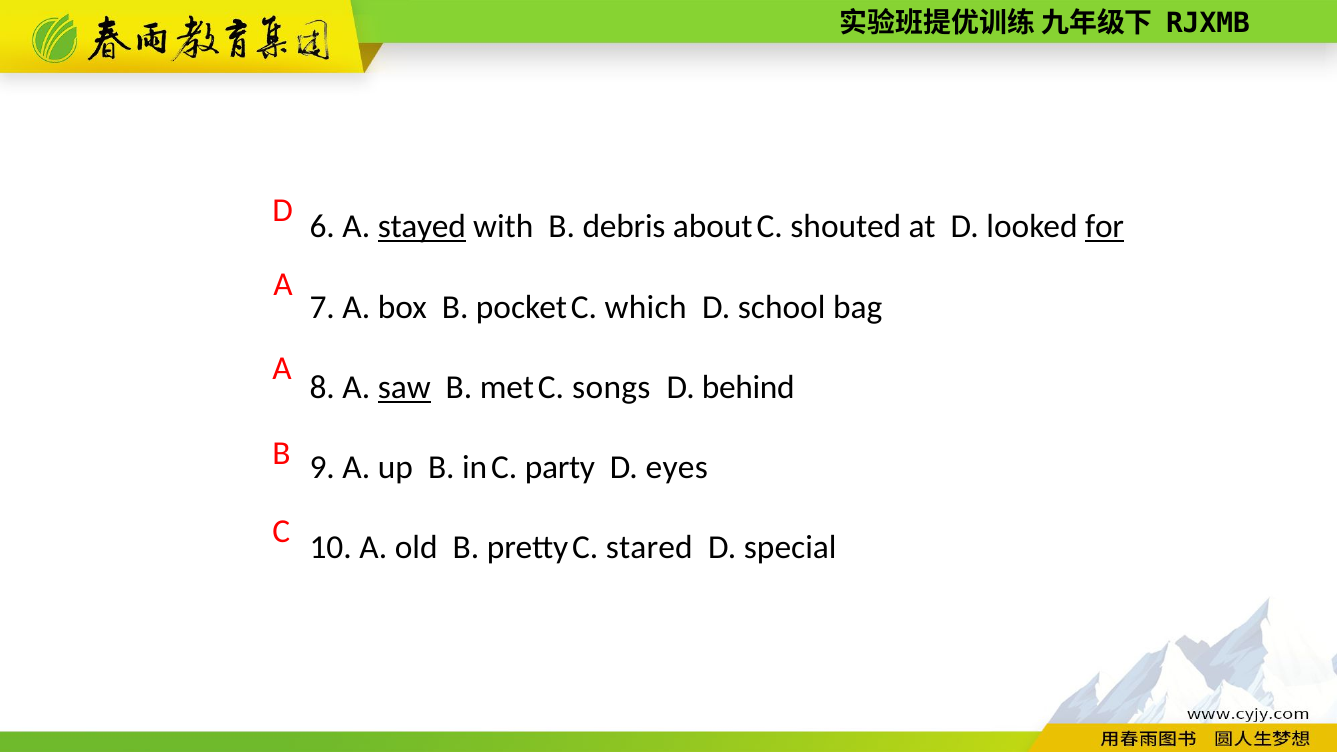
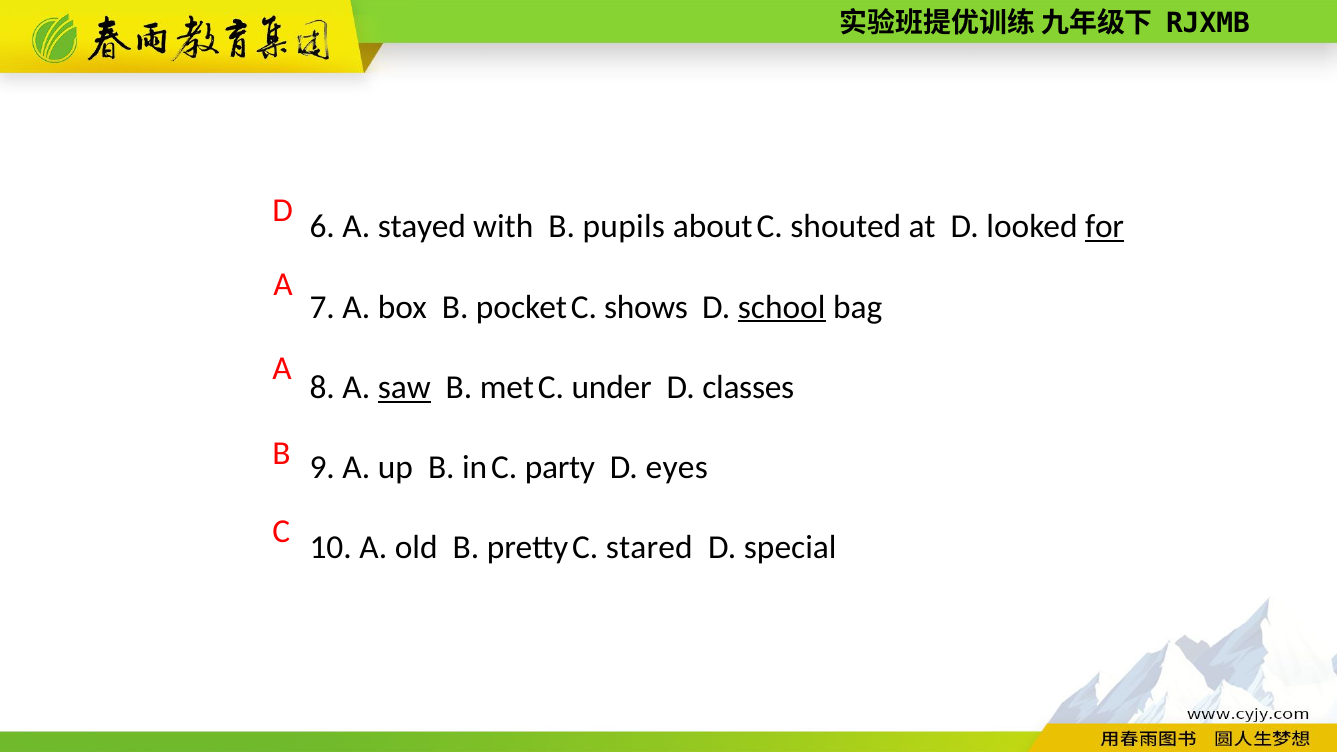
stayed underline: present -> none
debris: debris -> pupils
which: which -> shows
school underline: none -> present
songs: songs -> under
behind: behind -> classes
